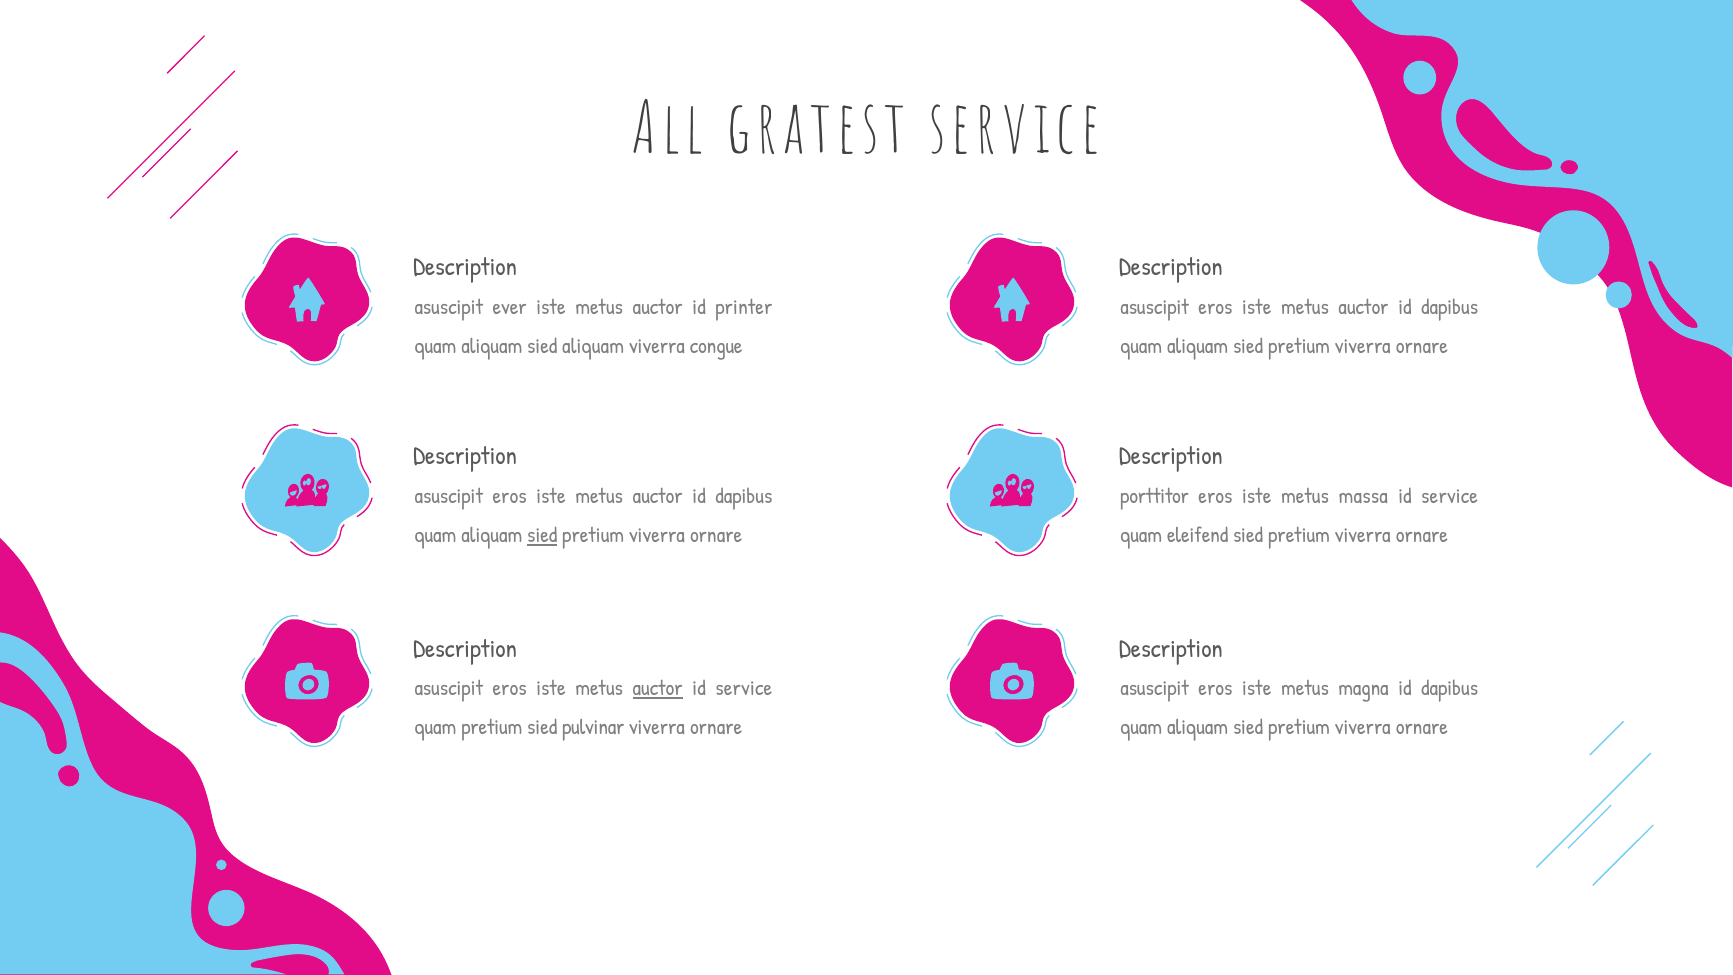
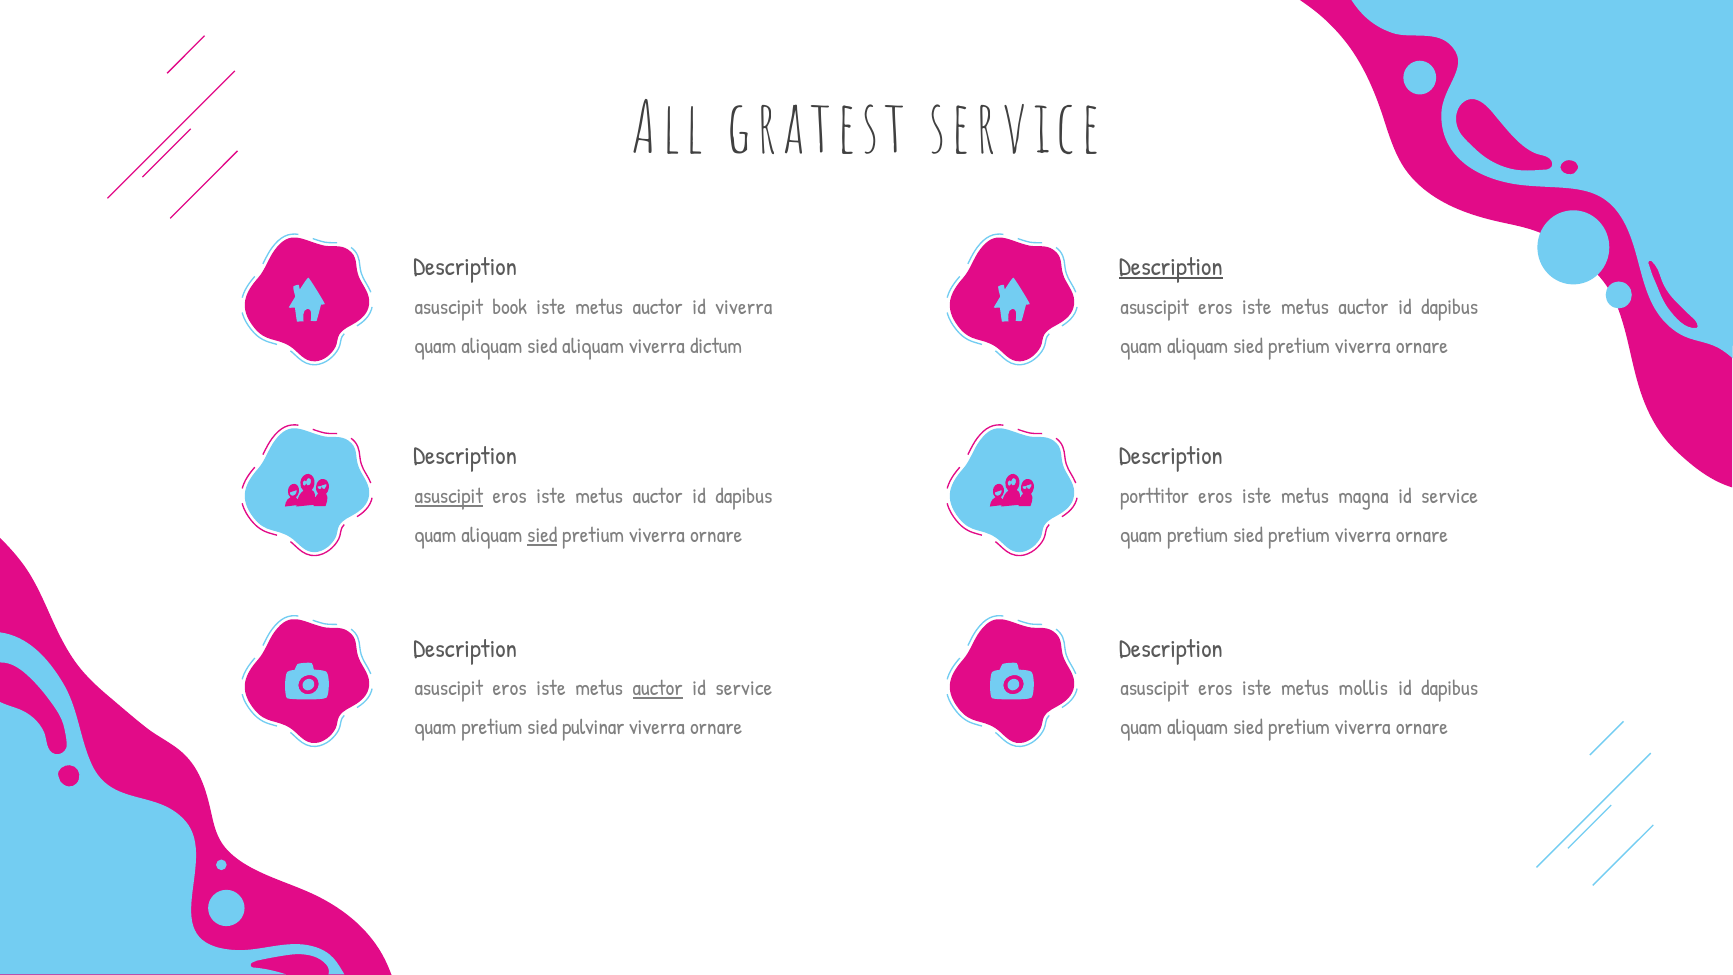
Description at (1171, 267) underline: none -> present
ever: ever -> book
id printer: printer -> viverra
congue: congue -> dictum
asuscipit at (449, 497) underline: none -> present
massa: massa -> magna
eleifend at (1198, 536): eleifend -> pretium
magna: magna -> mollis
